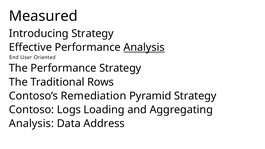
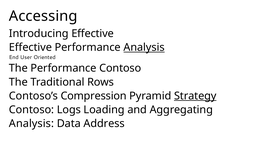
Measured: Measured -> Accessing
Introducing Strategy: Strategy -> Effective
Performance Strategy: Strategy -> Contoso
Remediation: Remediation -> Compression
Strategy at (195, 96) underline: none -> present
